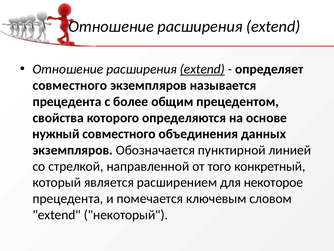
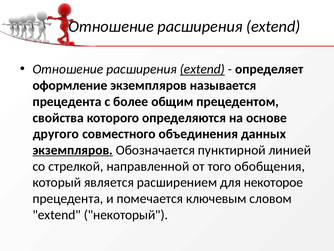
совместного at (70, 85): совместного -> оформление
нужный: нужный -> другого
экземпляров at (73, 150) underline: none -> present
конкретный: конкретный -> обобщения
